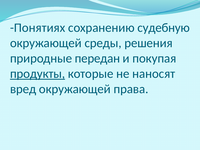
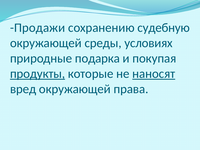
Понятиях: Понятиях -> Продажи
решения: решения -> условиях
передан: передан -> подарка
наносят underline: none -> present
